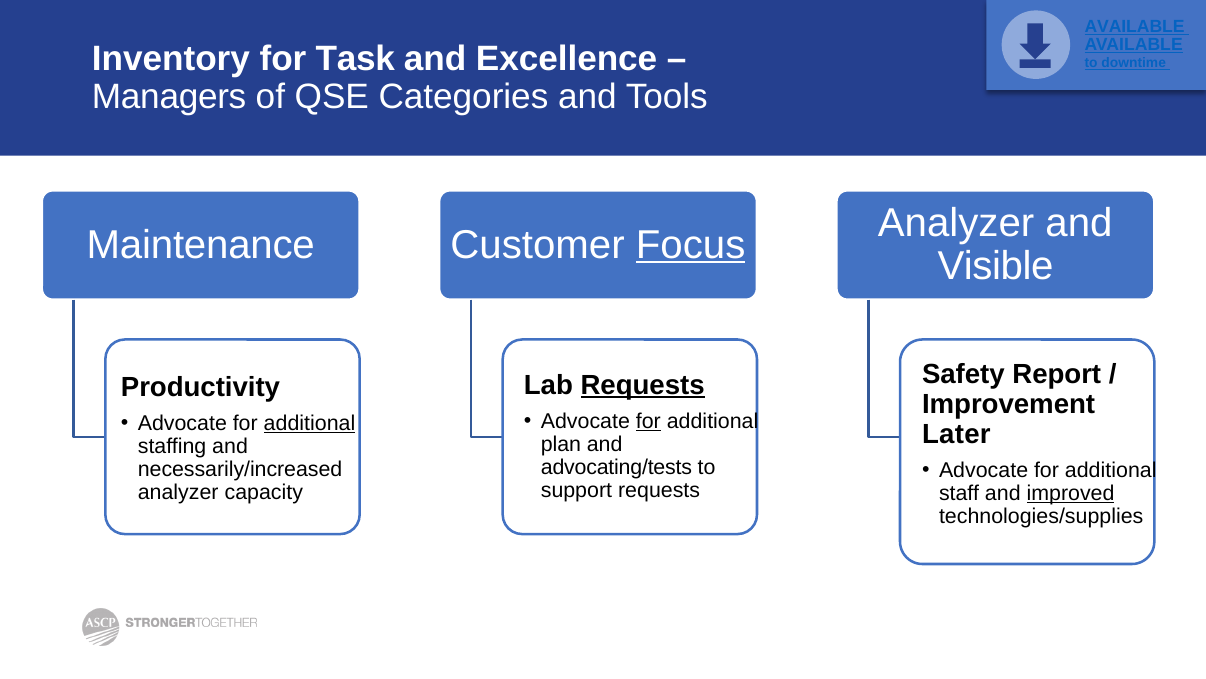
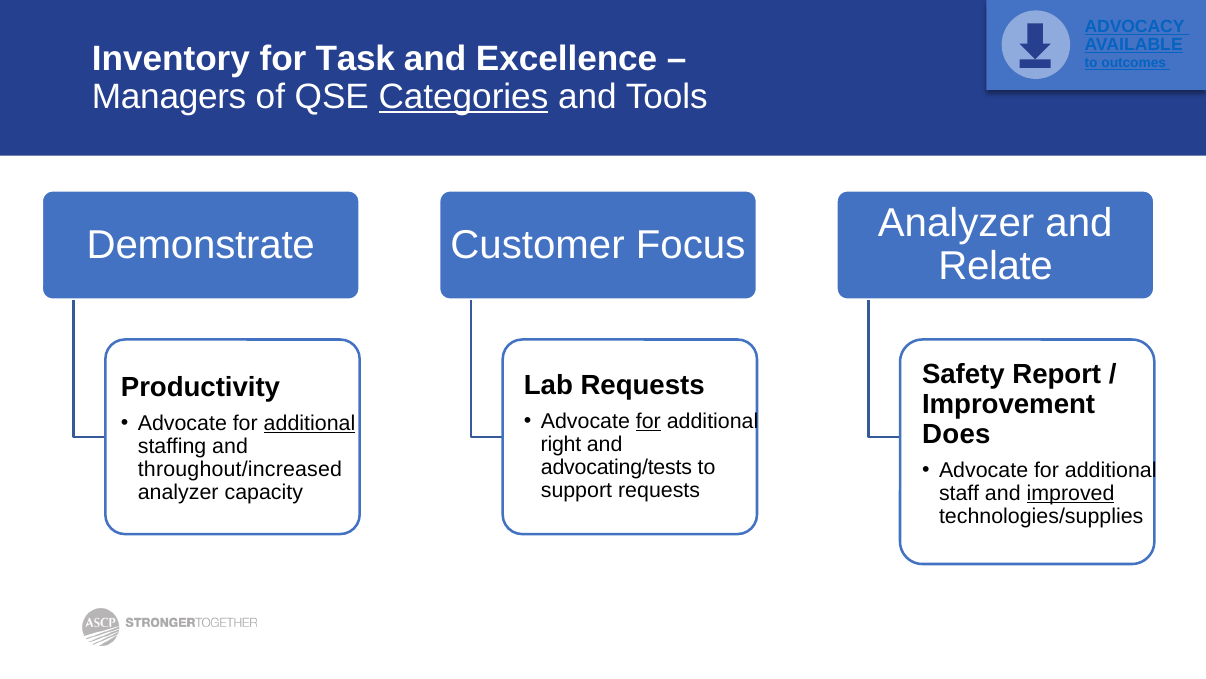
AVAILABLE at (1135, 27): AVAILABLE -> ADVOCACY
downtime: downtime -> outcomes
Categories underline: none -> present
Maintenance: Maintenance -> Demonstrate
Focus underline: present -> none
Visible: Visible -> Relate
Requests at (643, 385) underline: present -> none
Later: Later -> Does
plan: plan -> right
necessarily/increased: necessarily/increased -> throughout/increased
